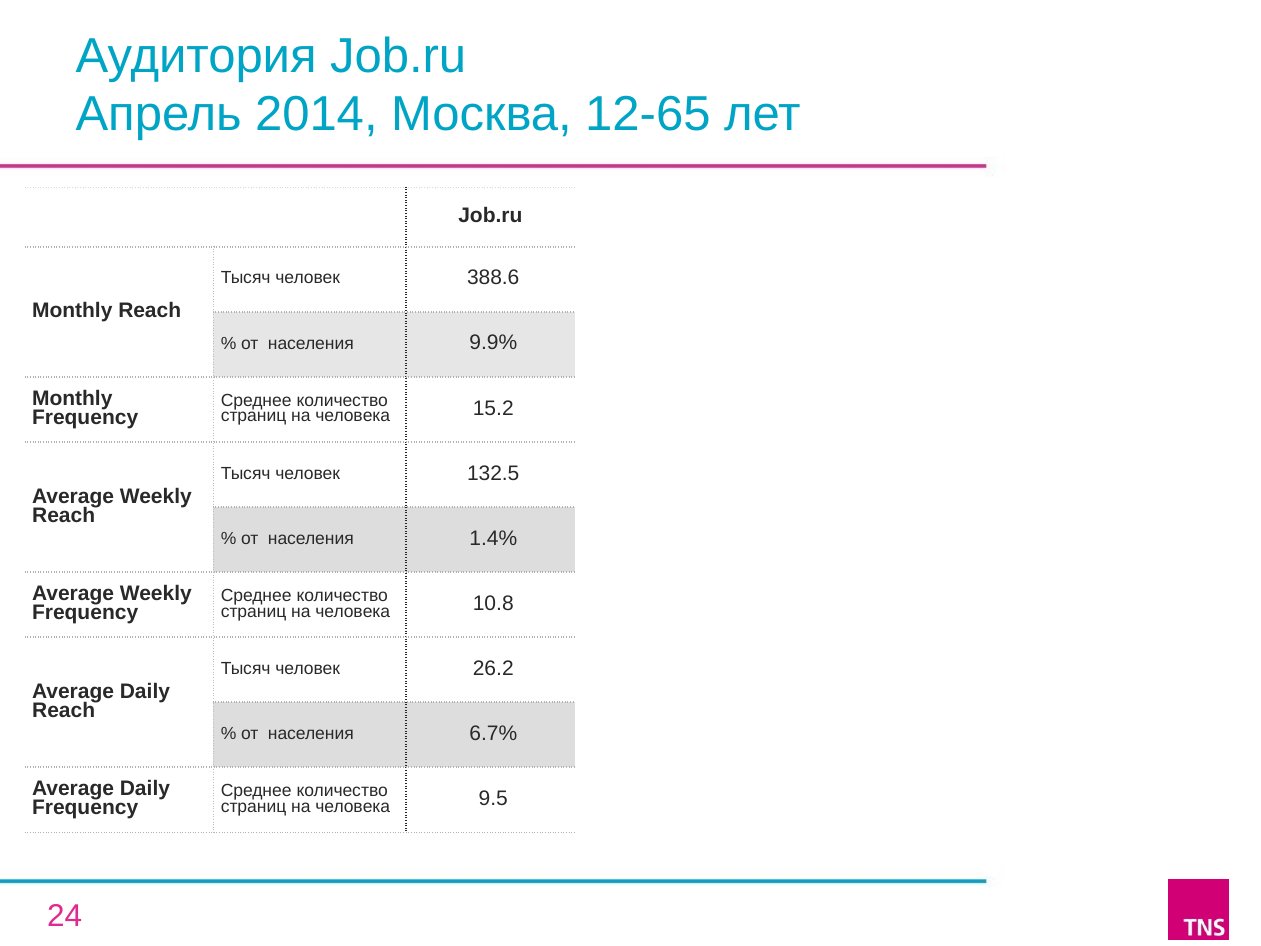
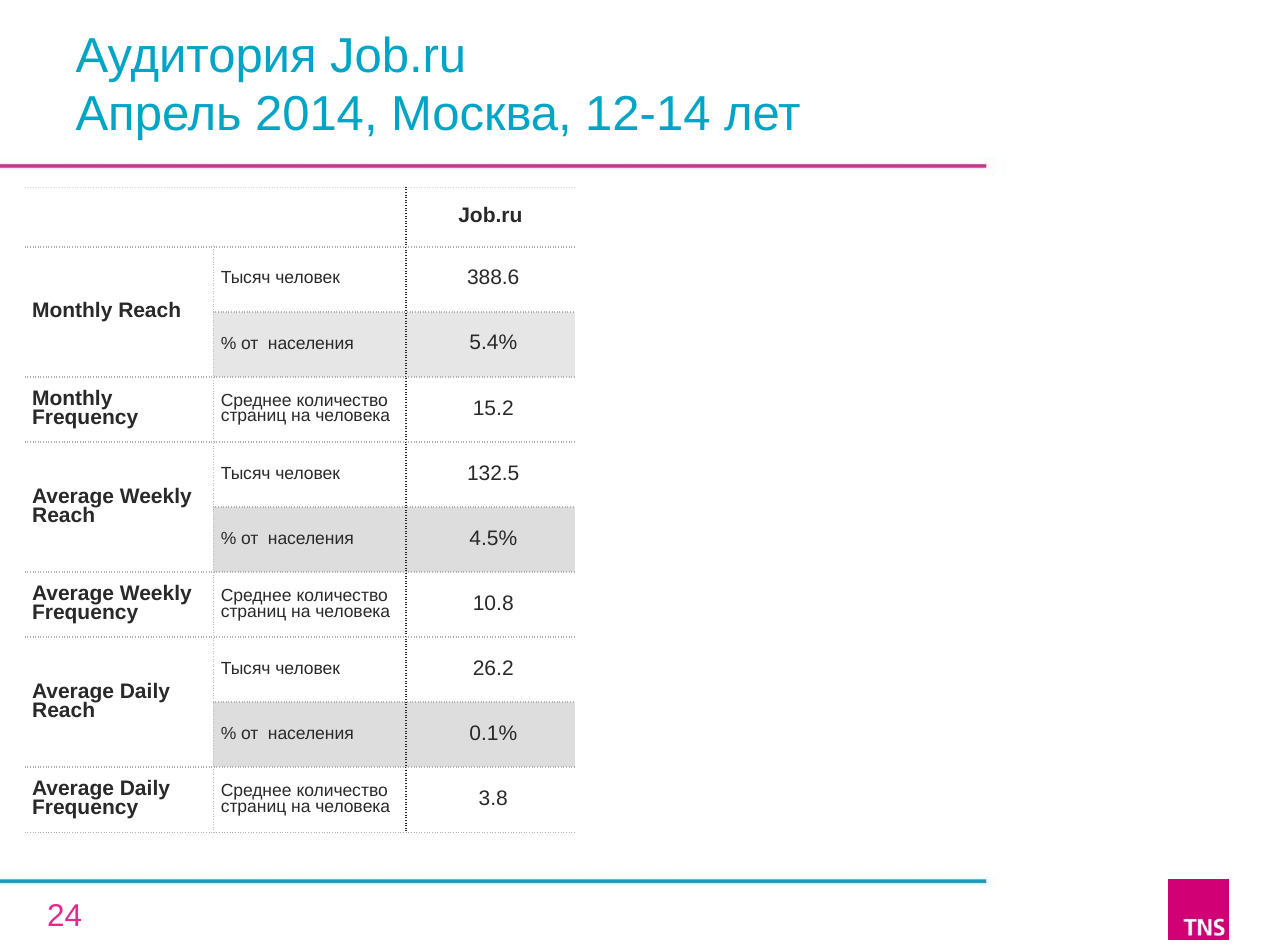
12-65: 12-65 -> 12-14
9.9%: 9.9% -> 5.4%
1.4%: 1.4% -> 4.5%
6.7%: 6.7% -> 0.1%
9.5: 9.5 -> 3.8
